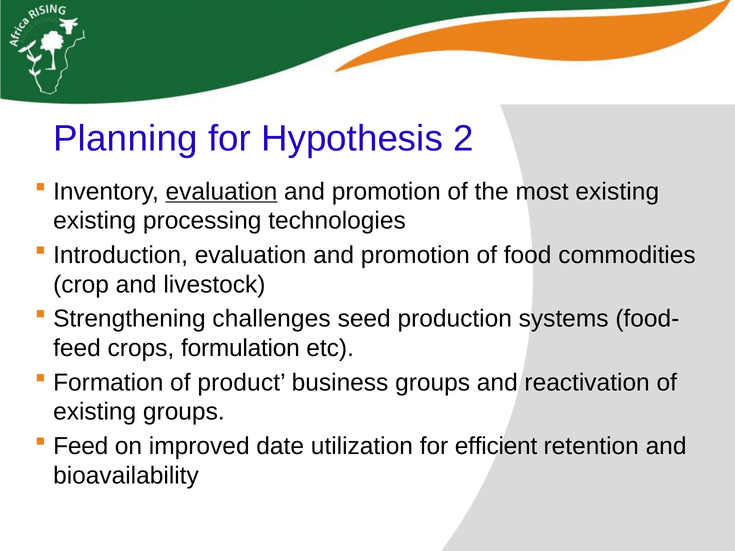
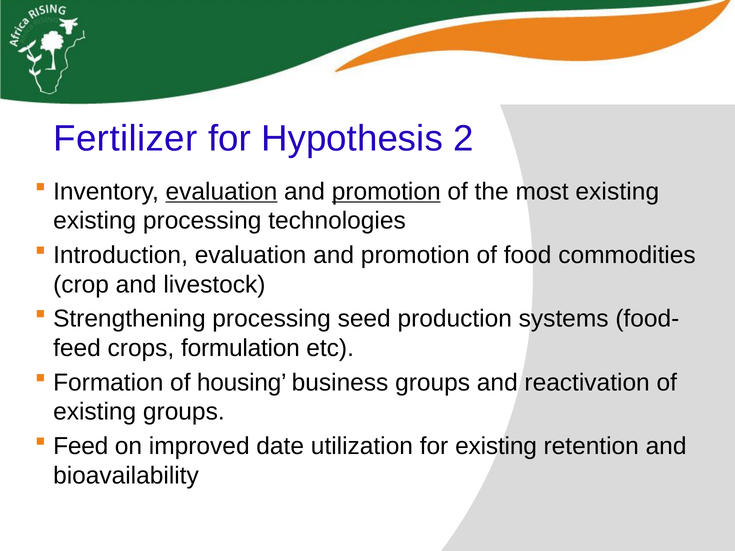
Planning: Planning -> Fertilizer
promotion at (386, 192) underline: none -> present
Strengthening challenges: challenges -> processing
product: product -> housing
for efficient: efficient -> existing
